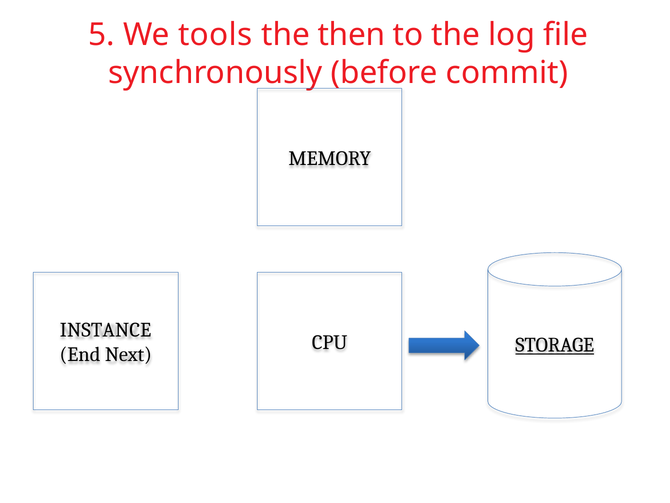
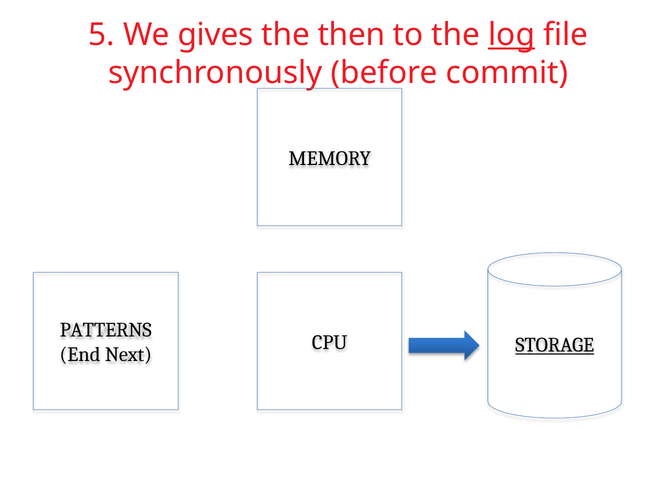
tools: tools -> gives
log underline: none -> present
INSTANCE: INSTANCE -> PATTERNS
